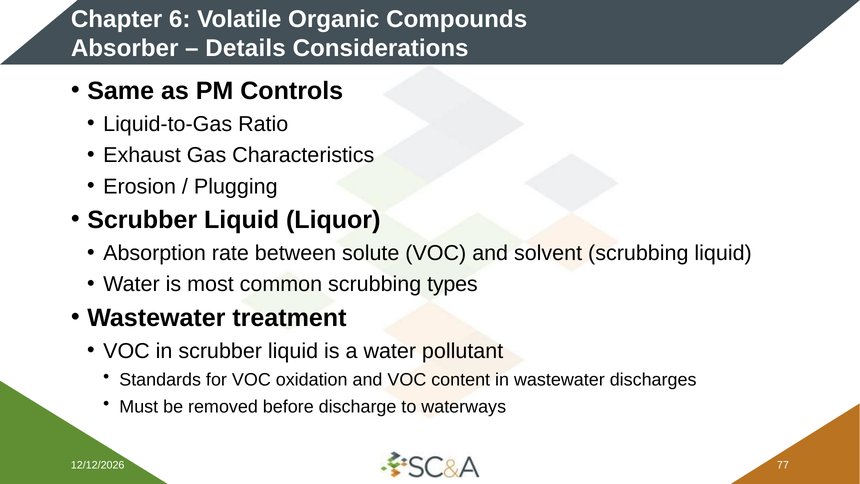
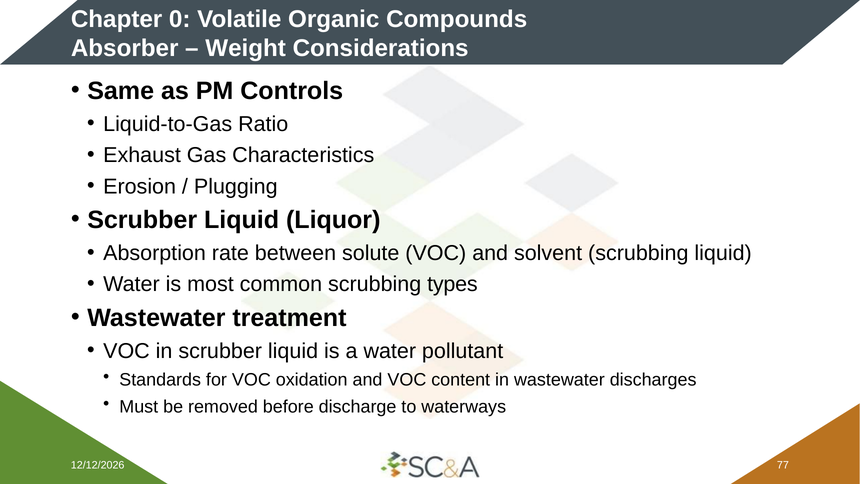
6: 6 -> 0
Details: Details -> Weight
